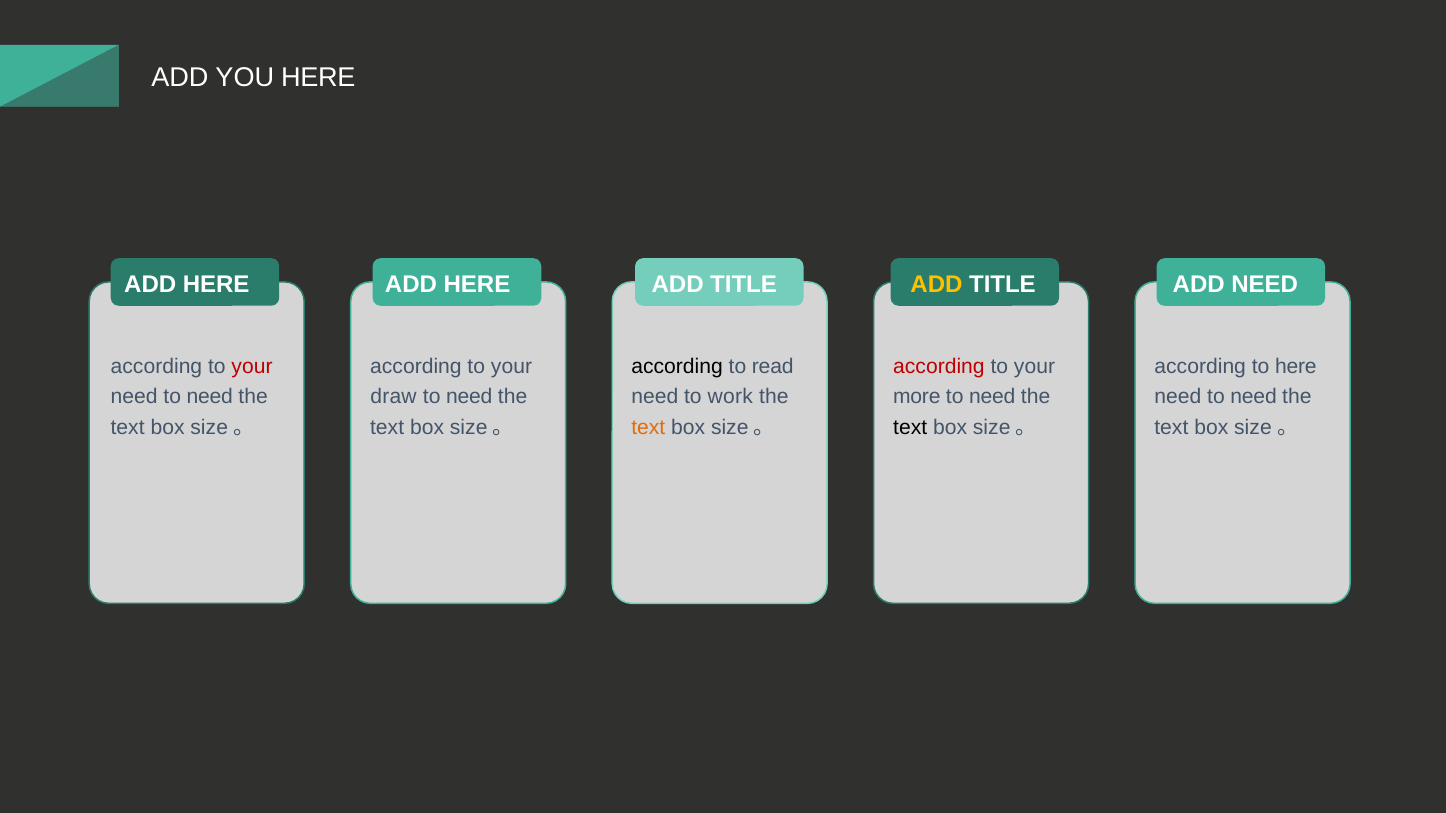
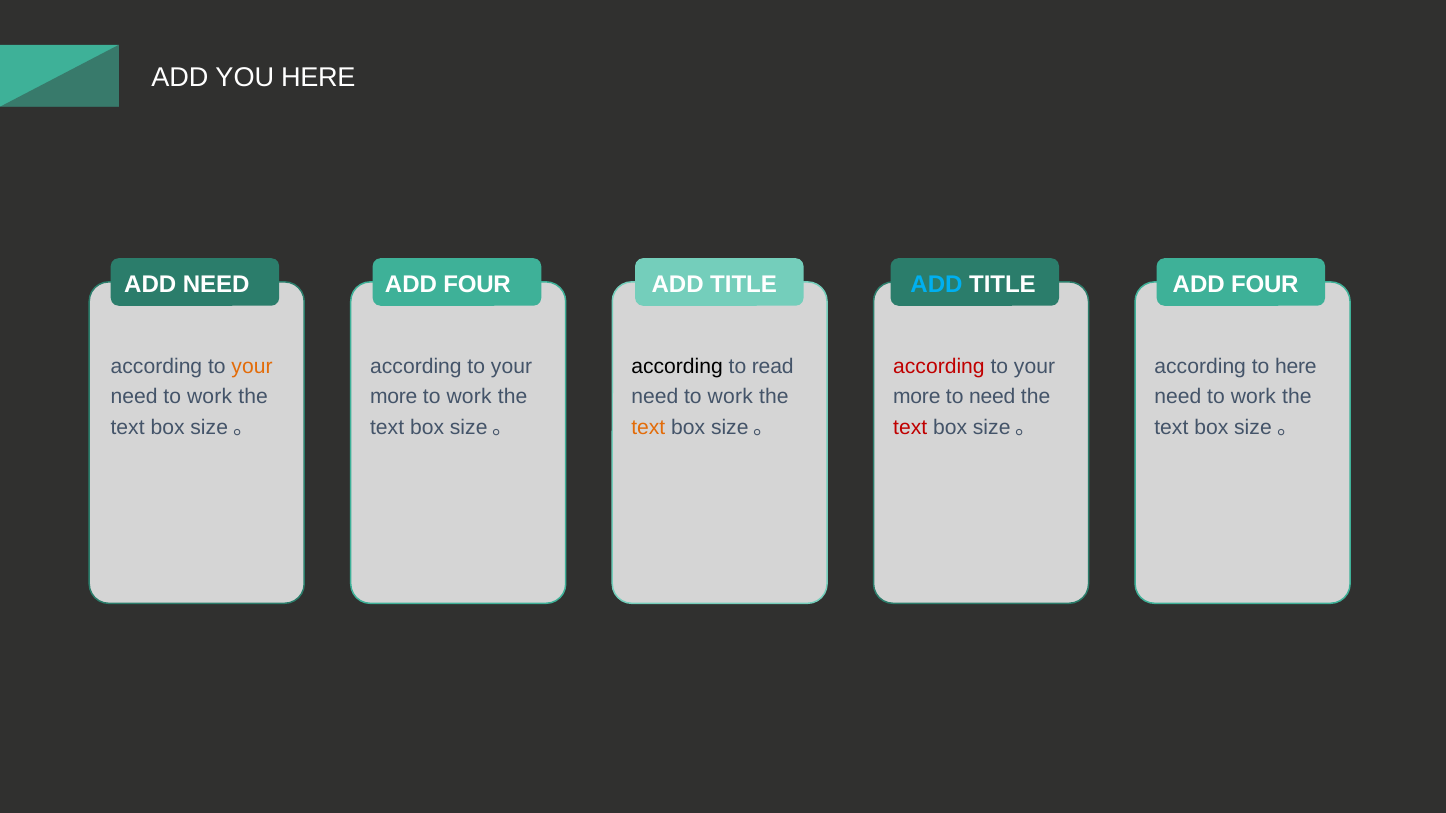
HERE at (216, 285): HERE -> NEED
HERE at (477, 285): HERE -> FOUR
ADD at (937, 285) colour: yellow -> light blue
TITLE ADD NEED: NEED -> FOUR
your at (252, 367) colour: red -> orange
need at (210, 397): need -> work
draw at (394, 397): draw -> more
need at (469, 397): need -> work
need at (1254, 397): need -> work
text at (910, 427) colour: black -> red
